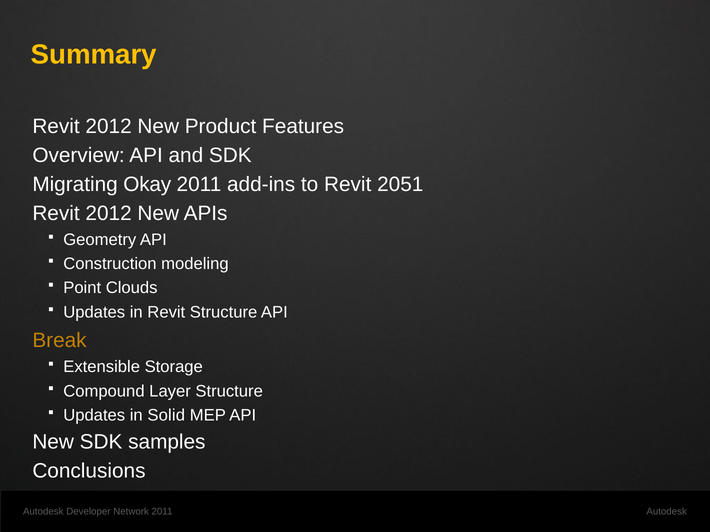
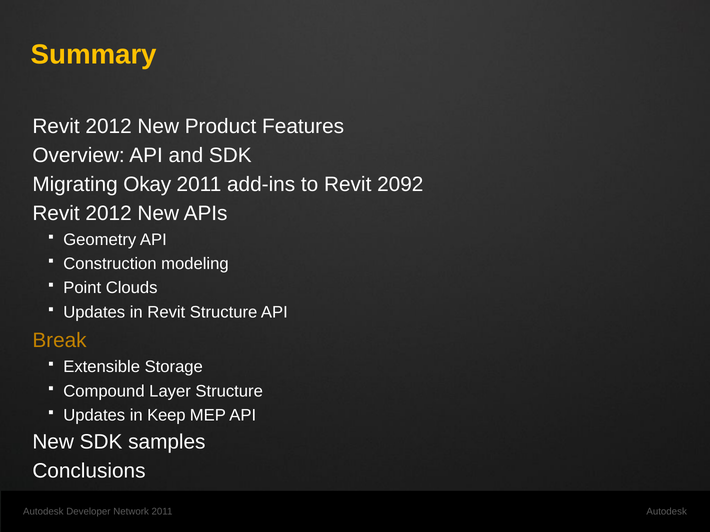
2051: 2051 -> 2092
Solid: Solid -> Keep
